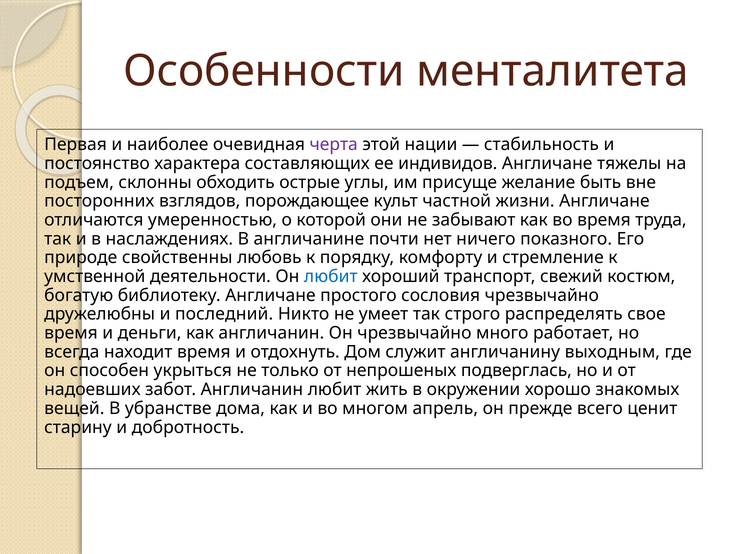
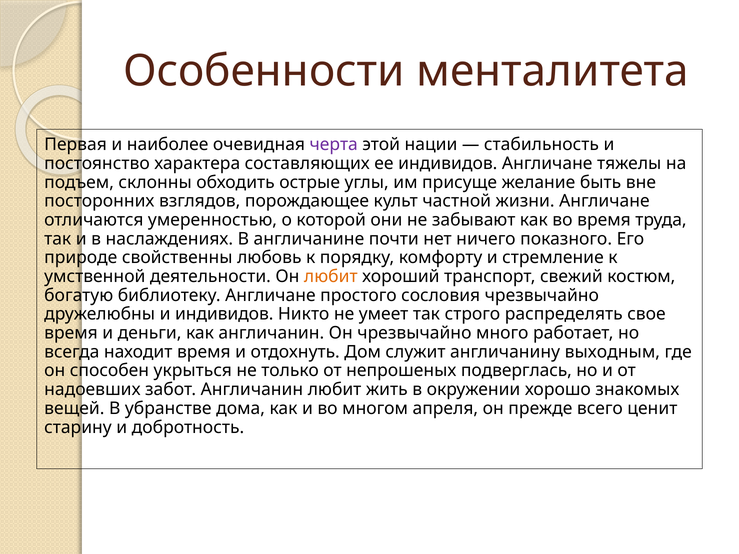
любит at (331, 277) colour: blue -> orange
и последний: последний -> индивидов
апрель: апрель -> апреля
